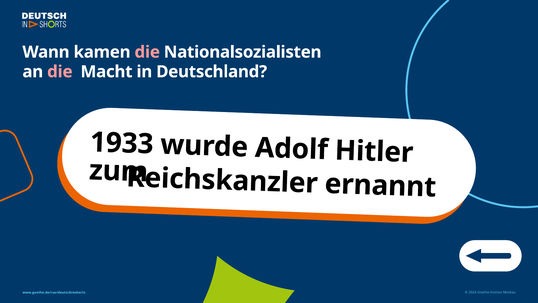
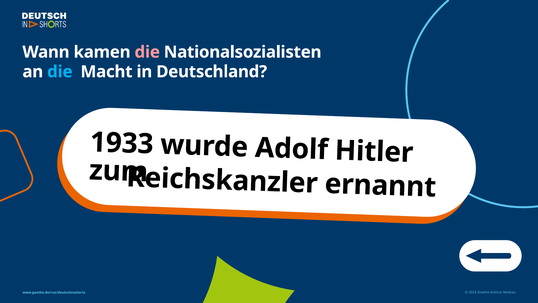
die at (60, 72) colour: pink -> light blue
